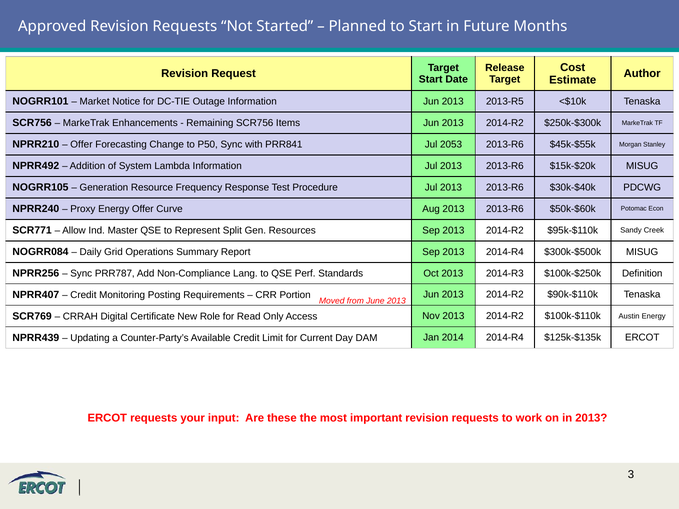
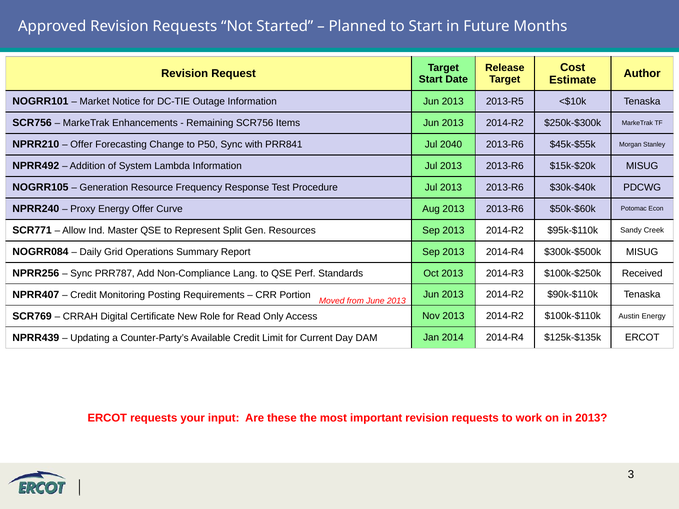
2053: 2053 -> 2040
Definition: Definition -> Received
